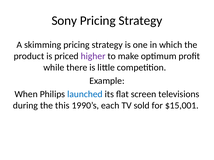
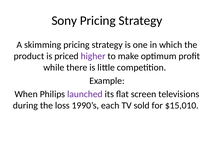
launched colour: blue -> purple
this: this -> loss
$15,001: $15,001 -> $15,010
